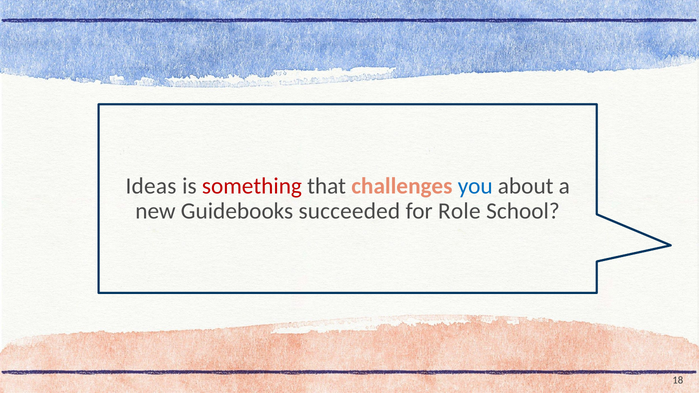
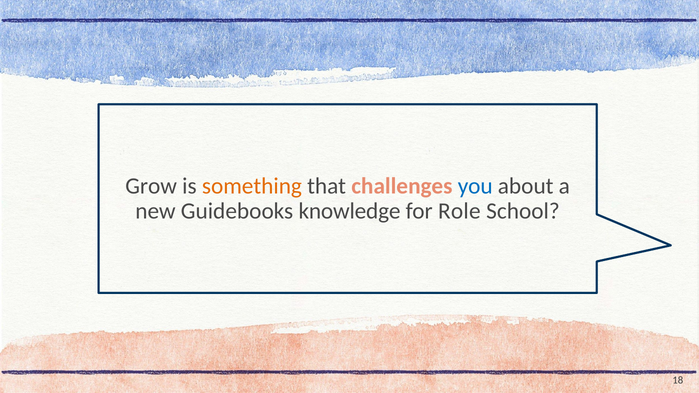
Ideas: Ideas -> Grow
something colour: red -> orange
succeeded: succeeded -> knowledge
